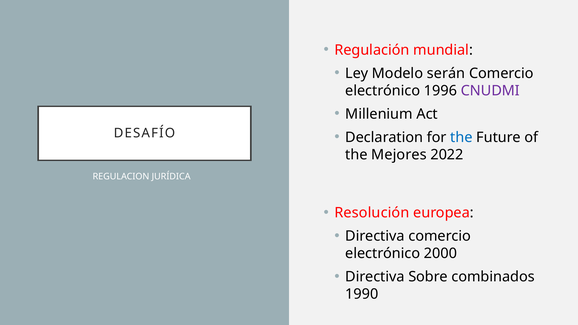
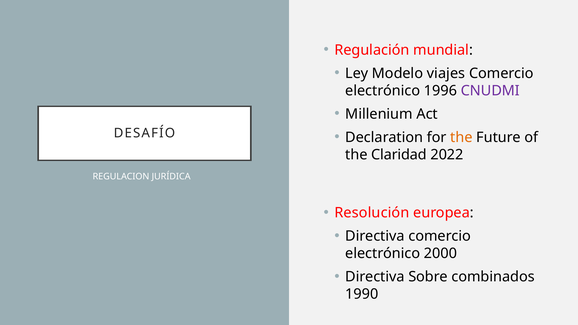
serán: serán -> viajes
the at (461, 137) colour: blue -> orange
Mejores: Mejores -> Claridad
